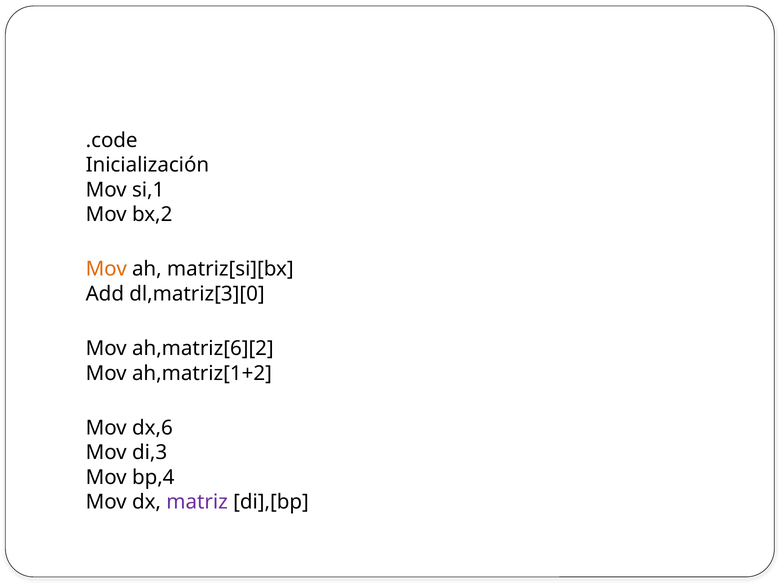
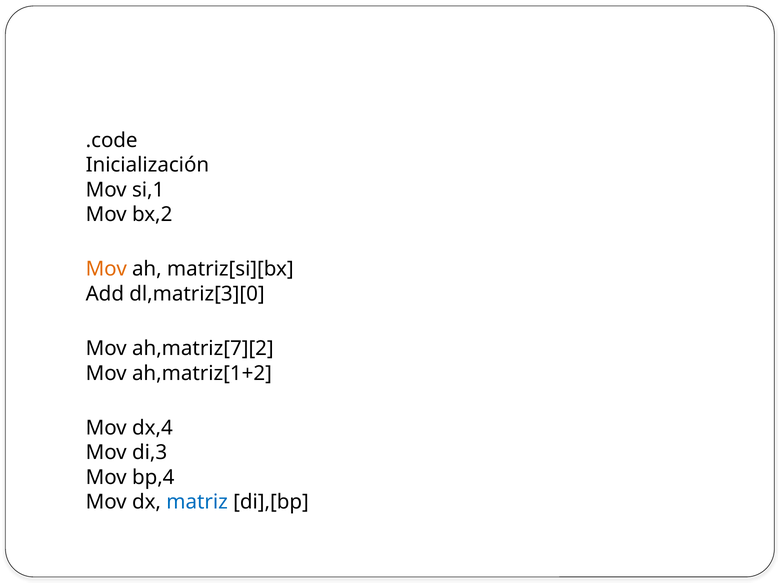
ah,matriz[6][2: ah,matriz[6][2 -> ah,matriz[7][2
dx,6: dx,6 -> dx,4
matriz colour: purple -> blue
